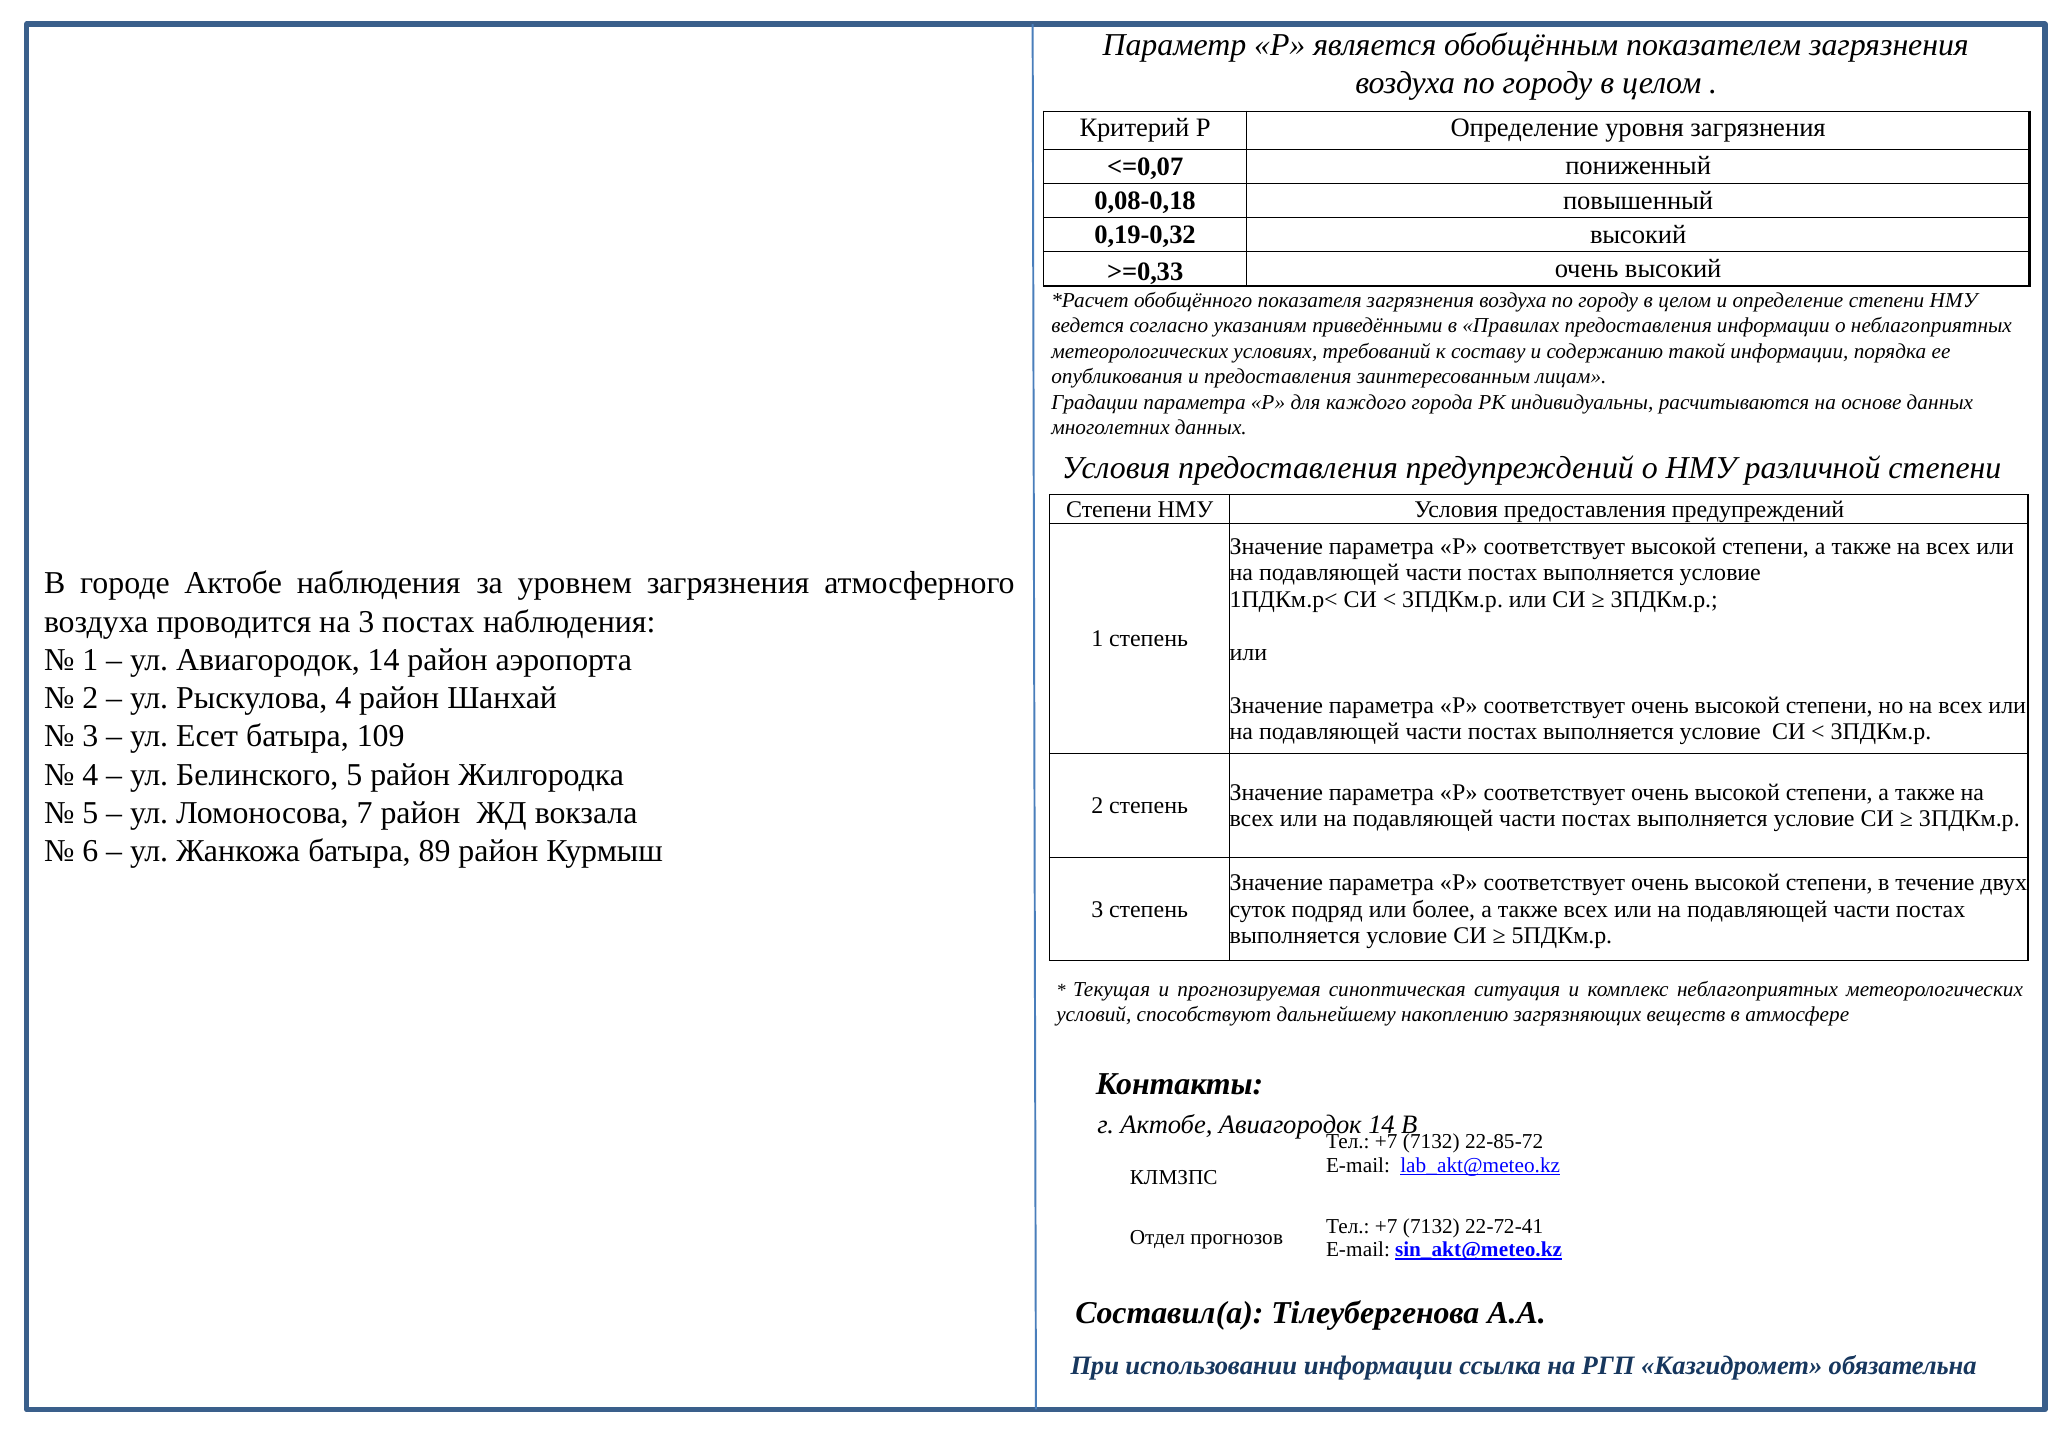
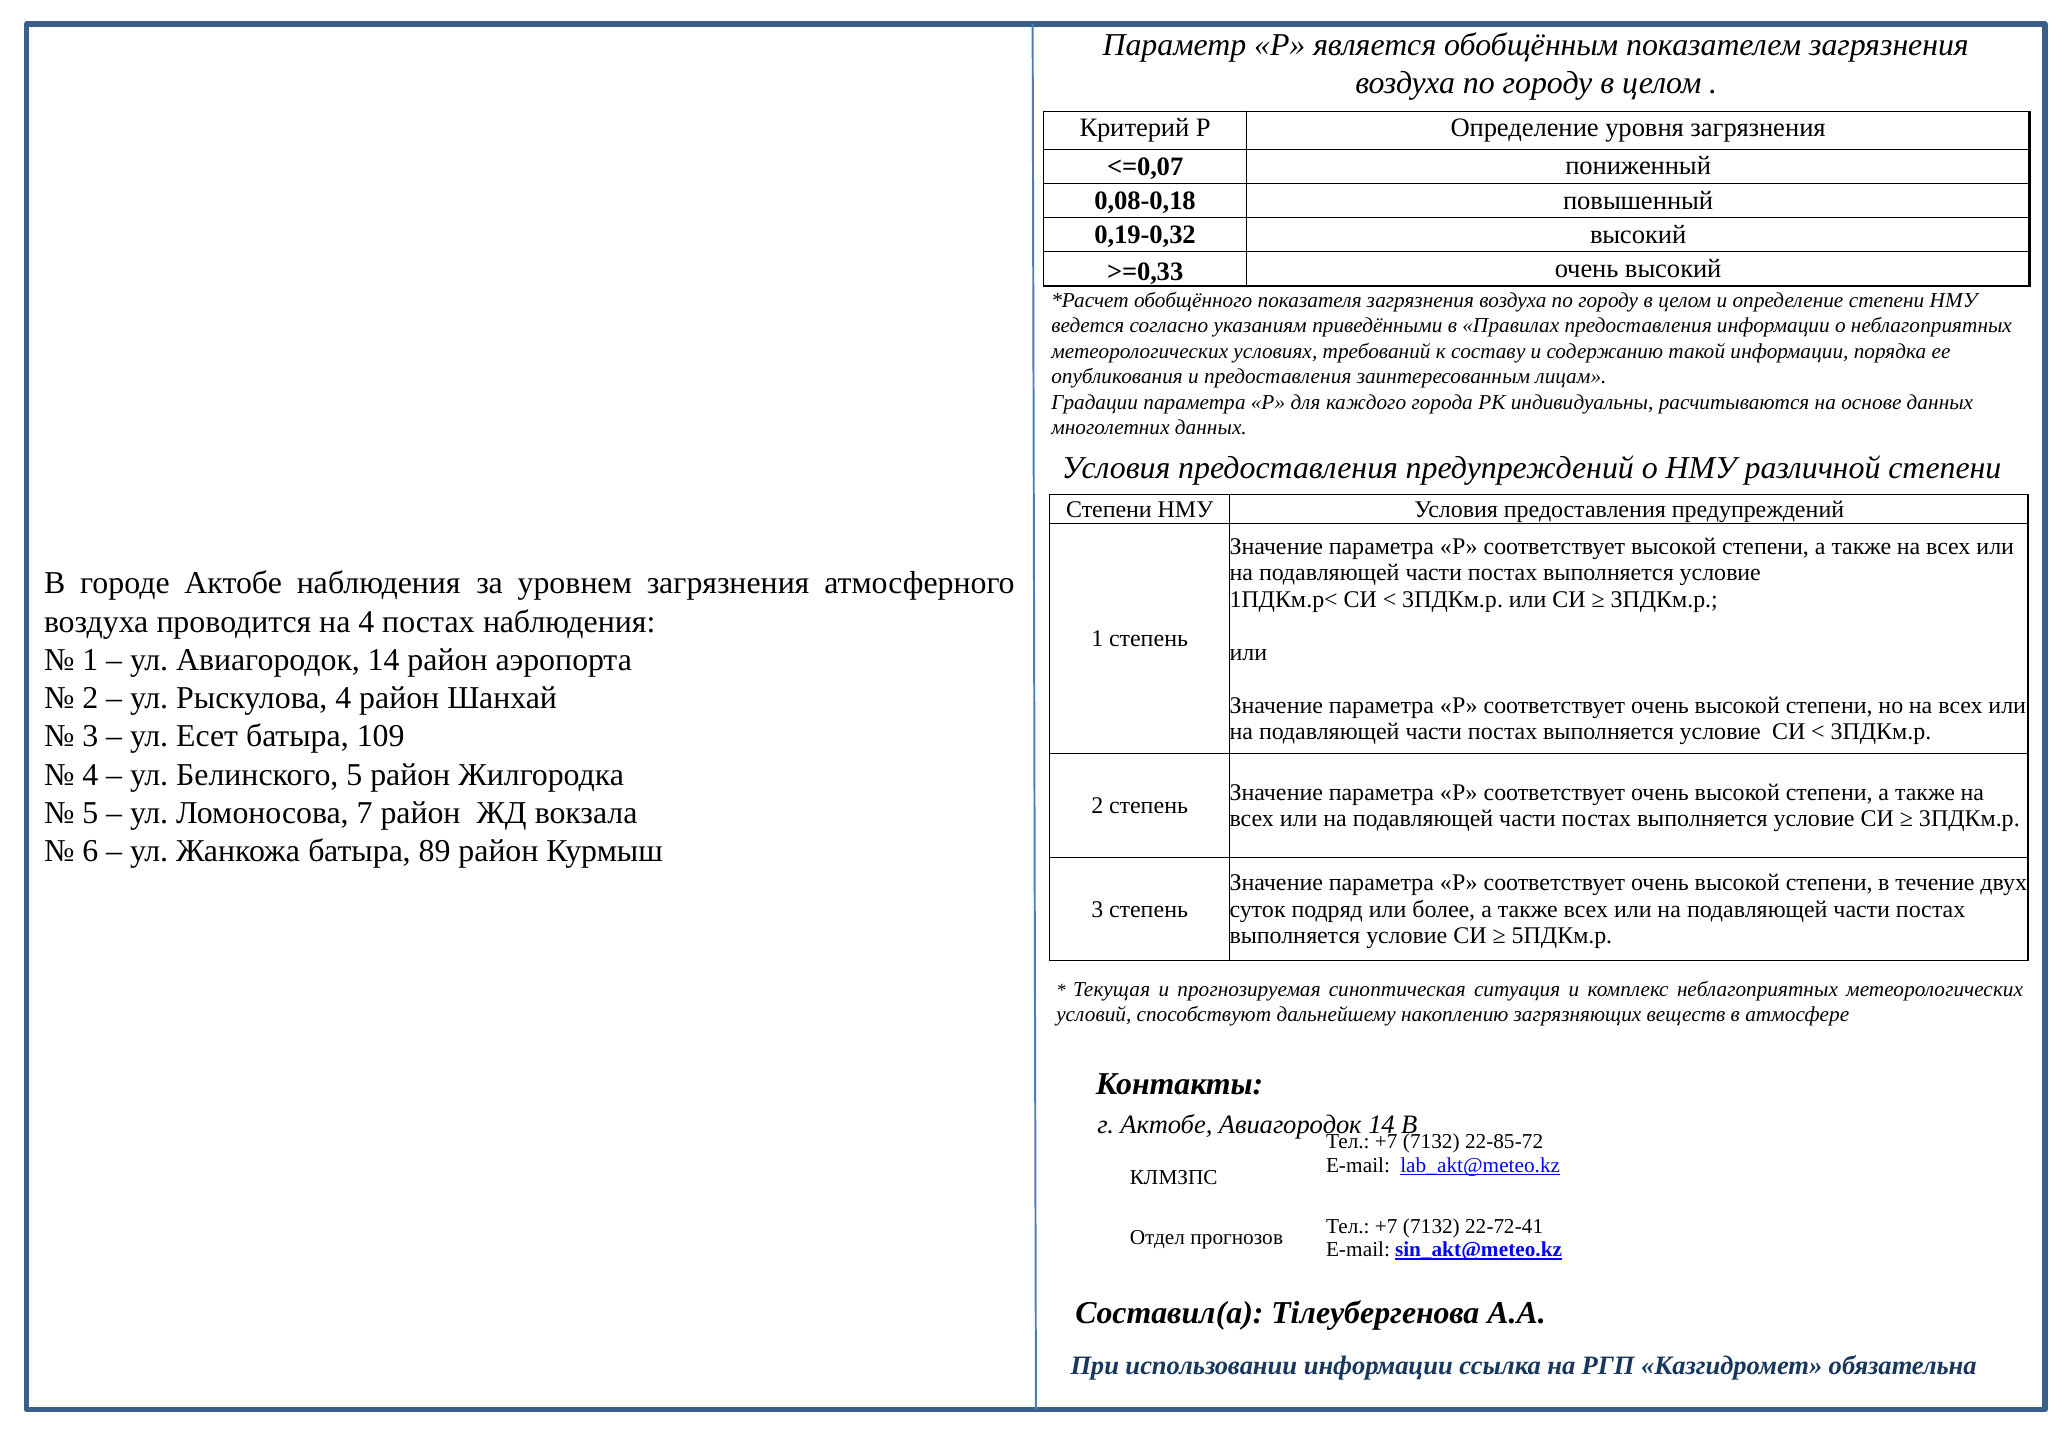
на 3: 3 -> 4
